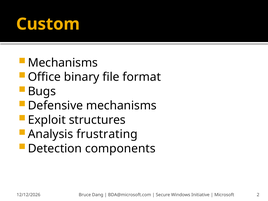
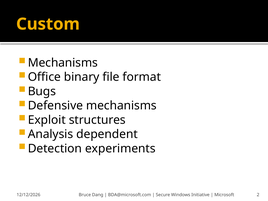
frustrating: frustrating -> dependent
components: components -> experiments
